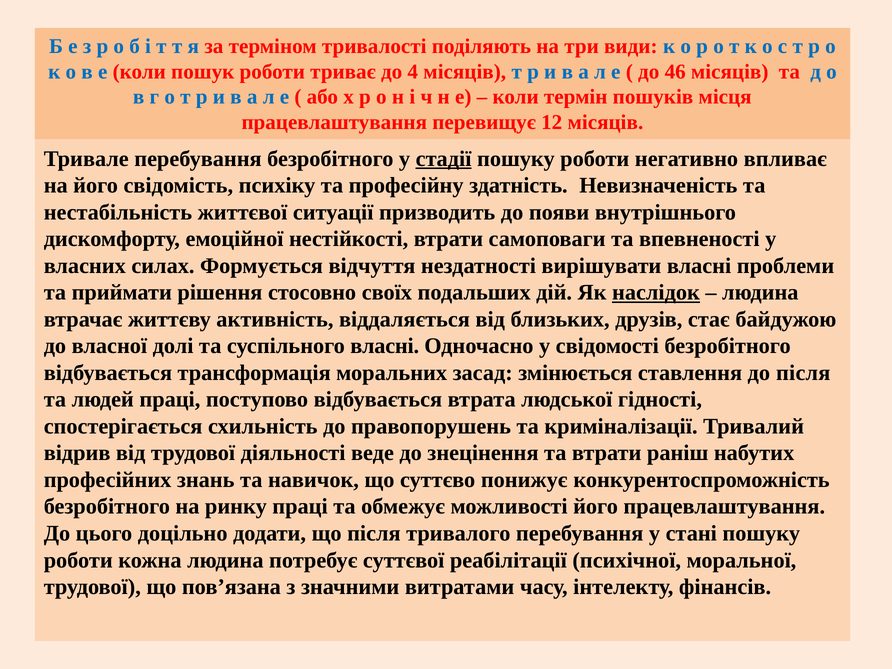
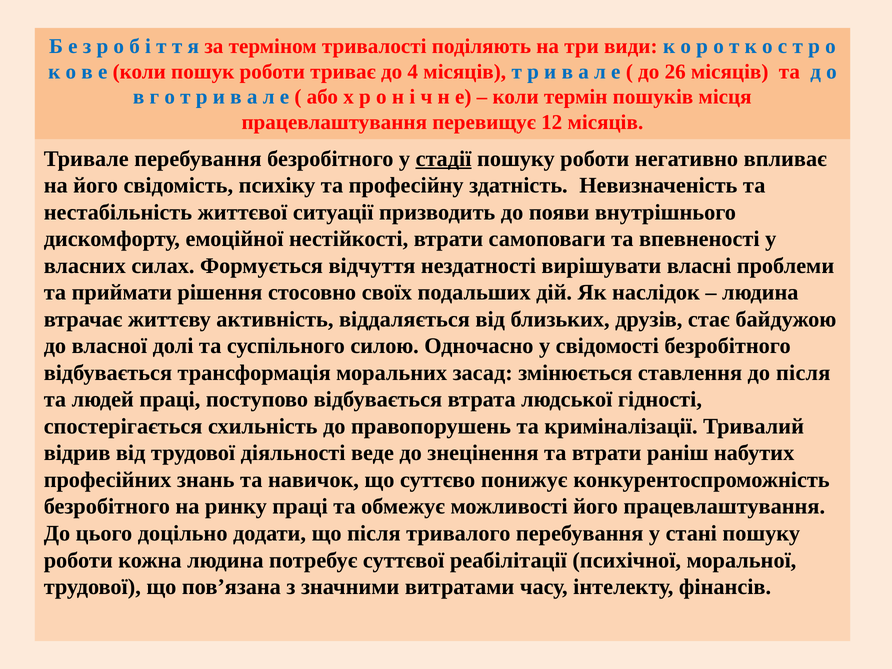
46: 46 -> 26
наслідок underline: present -> none
суспільного власні: власні -> силою
